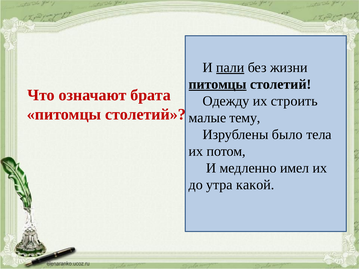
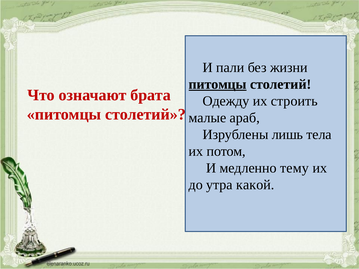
пали underline: present -> none
тему: тему -> араб
было: было -> лишь
имел: имел -> тему
